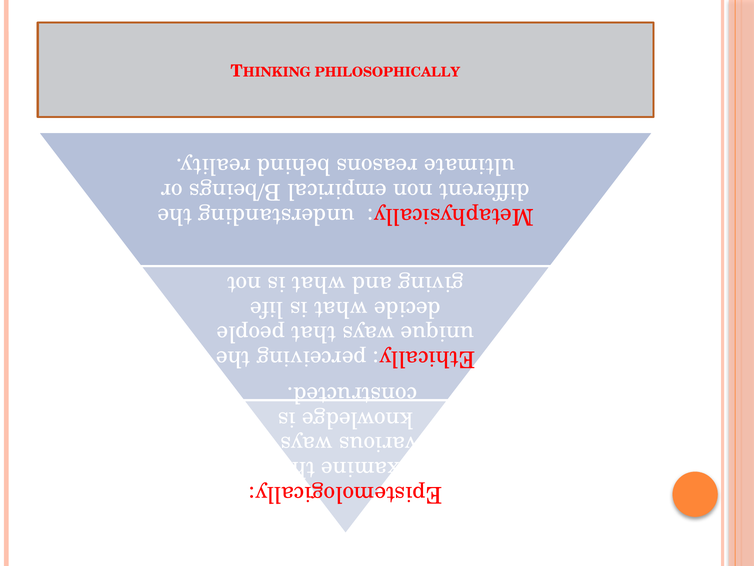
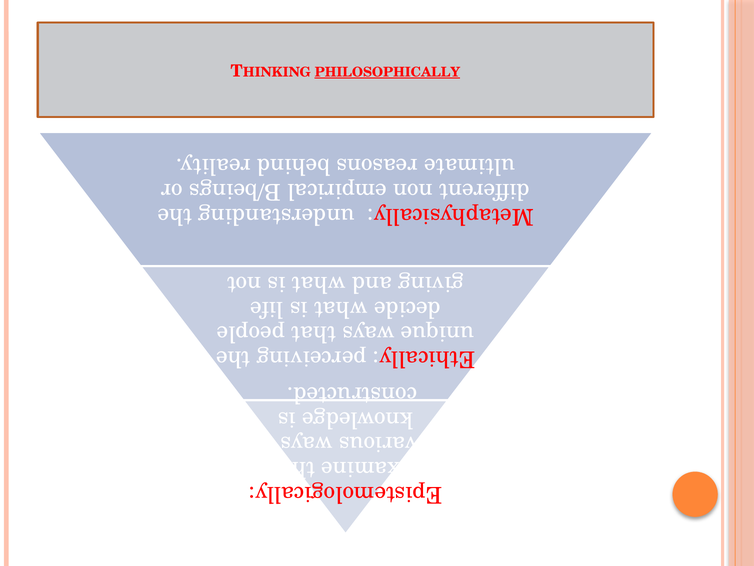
PHILOSOPHICALLY underline: none -> present
